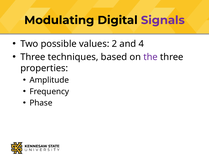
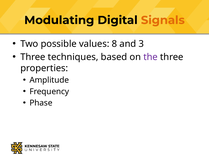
Signals colour: purple -> orange
2: 2 -> 8
4: 4 -> 3
